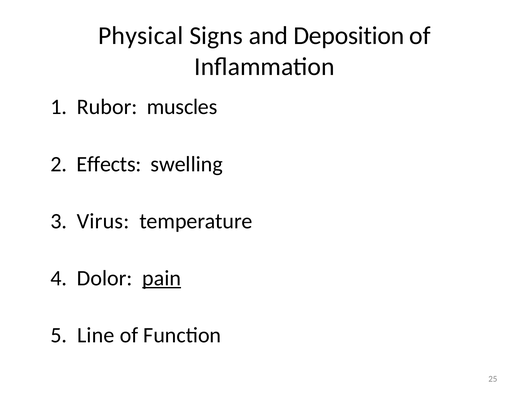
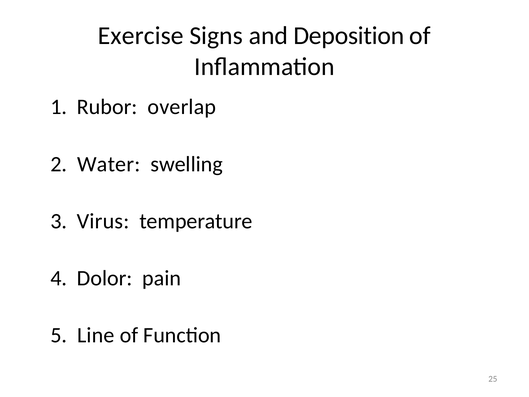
Physical: Physical -> Exercise
muscles: muscles -> overlap
Effects: Effects -> Water
pain underline: present -> none
